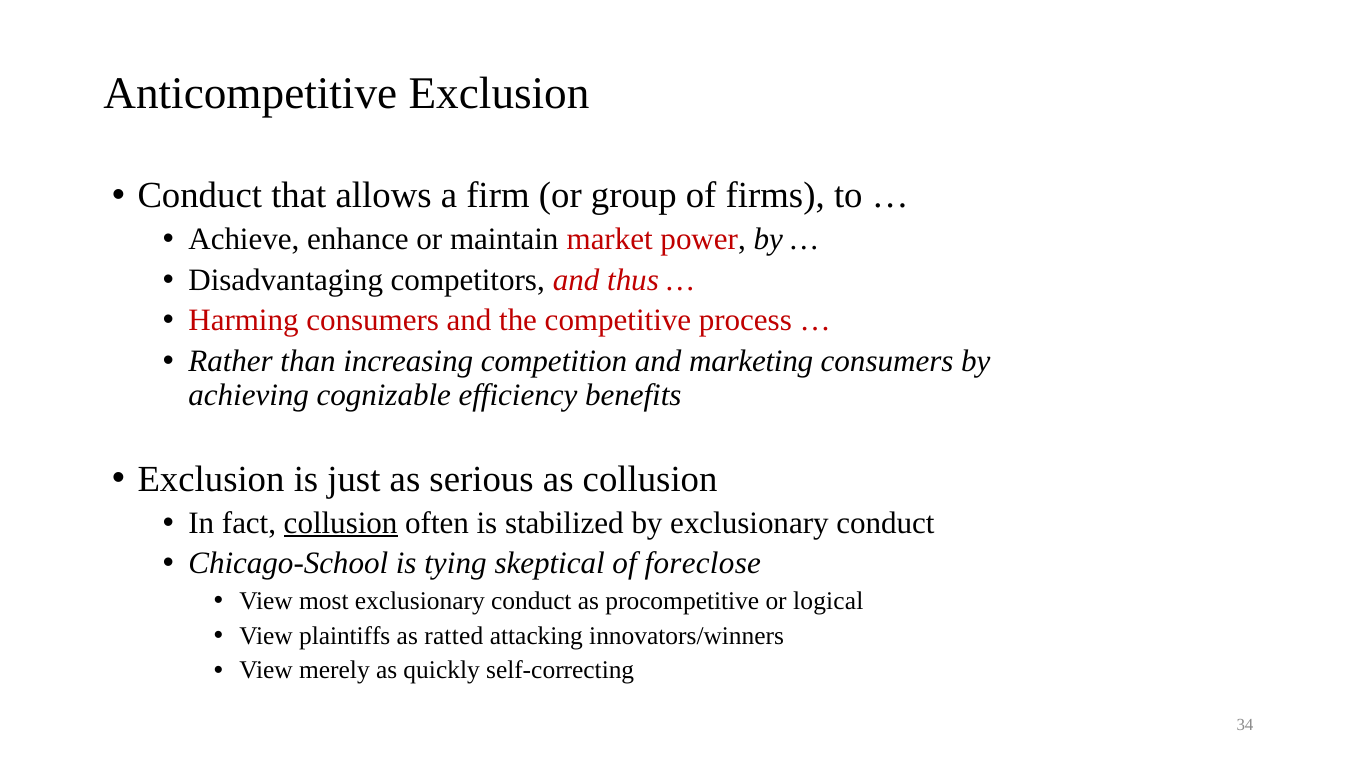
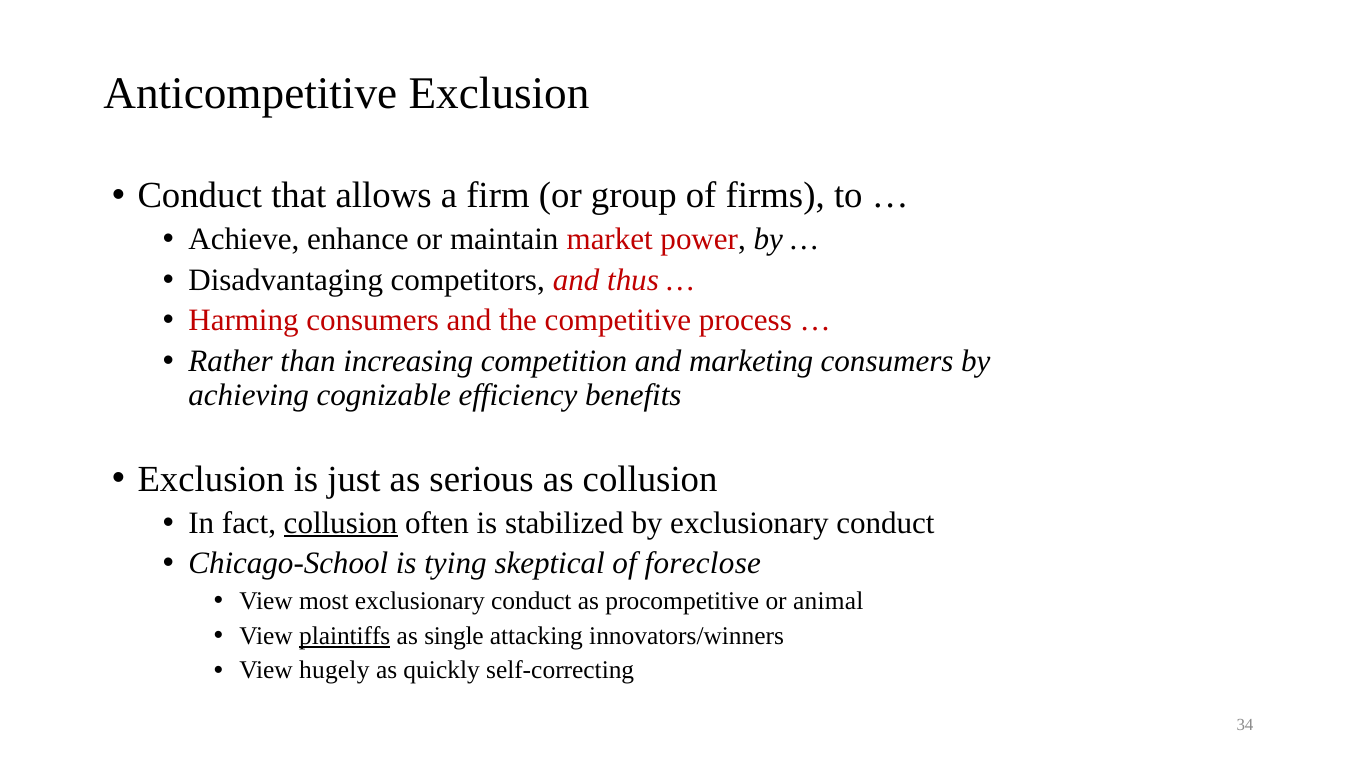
logical: logical -> animal
plaintiffs underline: none -> present
ratted: ratted -> single
merely: merely -> hugely
